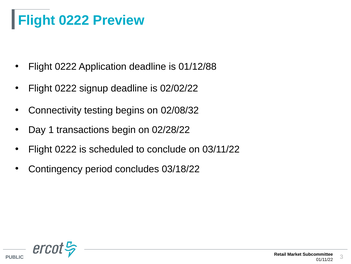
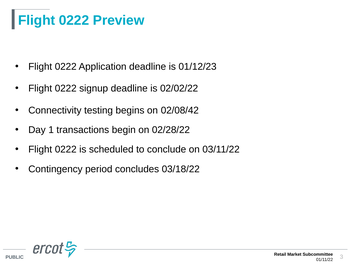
01/12/88: 01/12/88 -> 01/12/23
02/08/32: 02/08/32 -> 02/08/42
